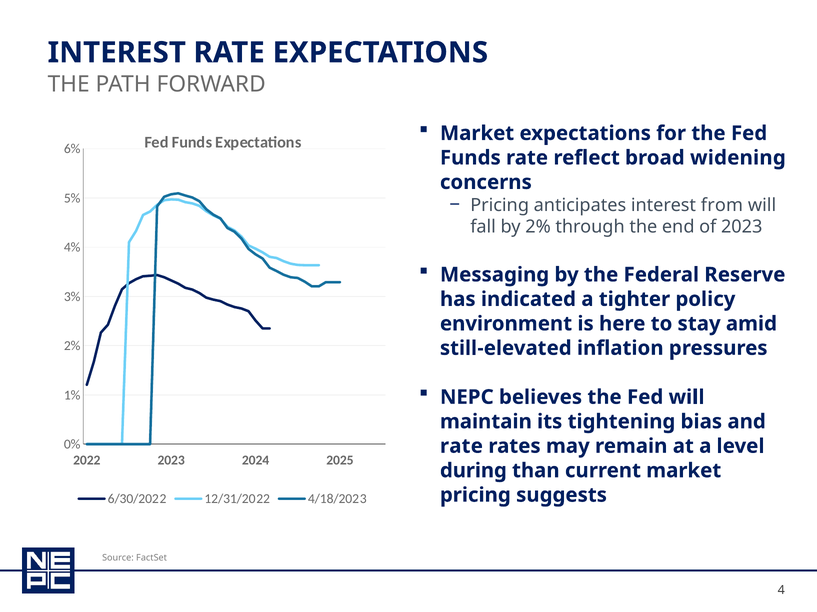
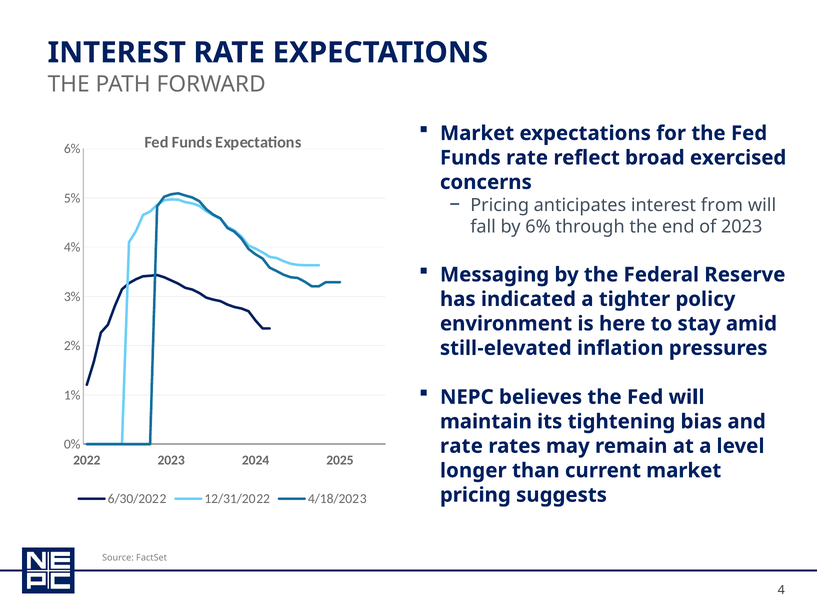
widening: widening -> exercised
by 2%: 2% -> 6%
during: during -> longer
